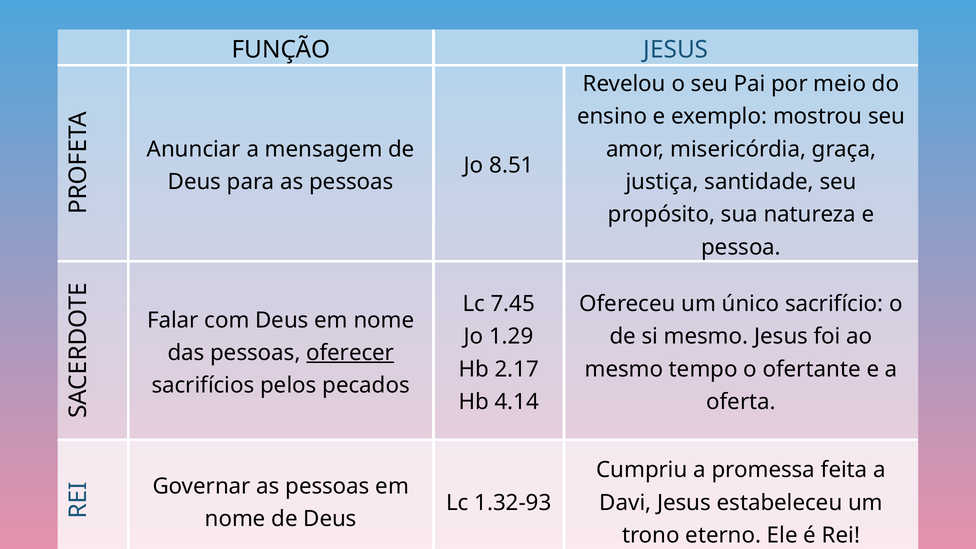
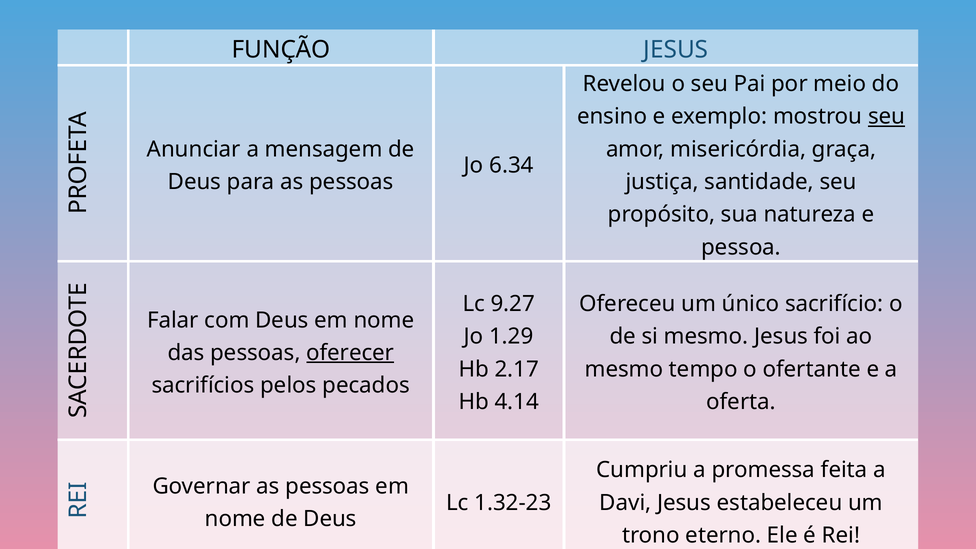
seu at (887, 117) underline: none -> present
8.51: 8.51 -> 6.34
7.45: 7.45 -> 9.27
1.32-93: 1.32-93 -> 1.32-23
